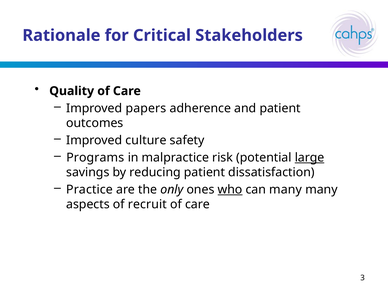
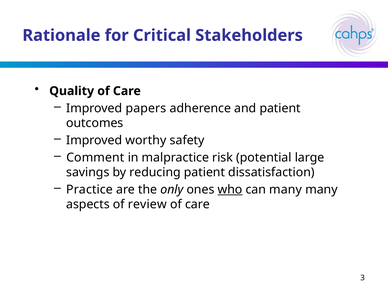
culture: culture -> worthy
Programs: Programs -> Comment
large underline: present -> none
recruit: recruit -> review
